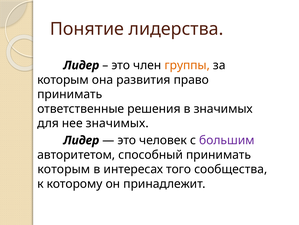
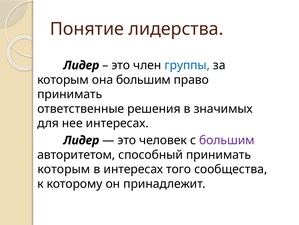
группы colour: orange -> blue
она развития: развития -> большим
нее значимых: значимых -> интересах
